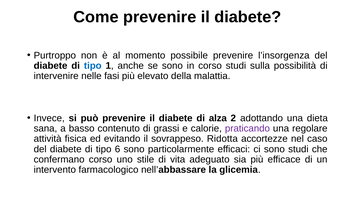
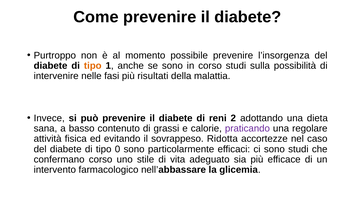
tipo at (93, 66) colour: blue -> orange
elevato: elevato -> risultati
alza: alza -> reni
6: 6 -> 0
